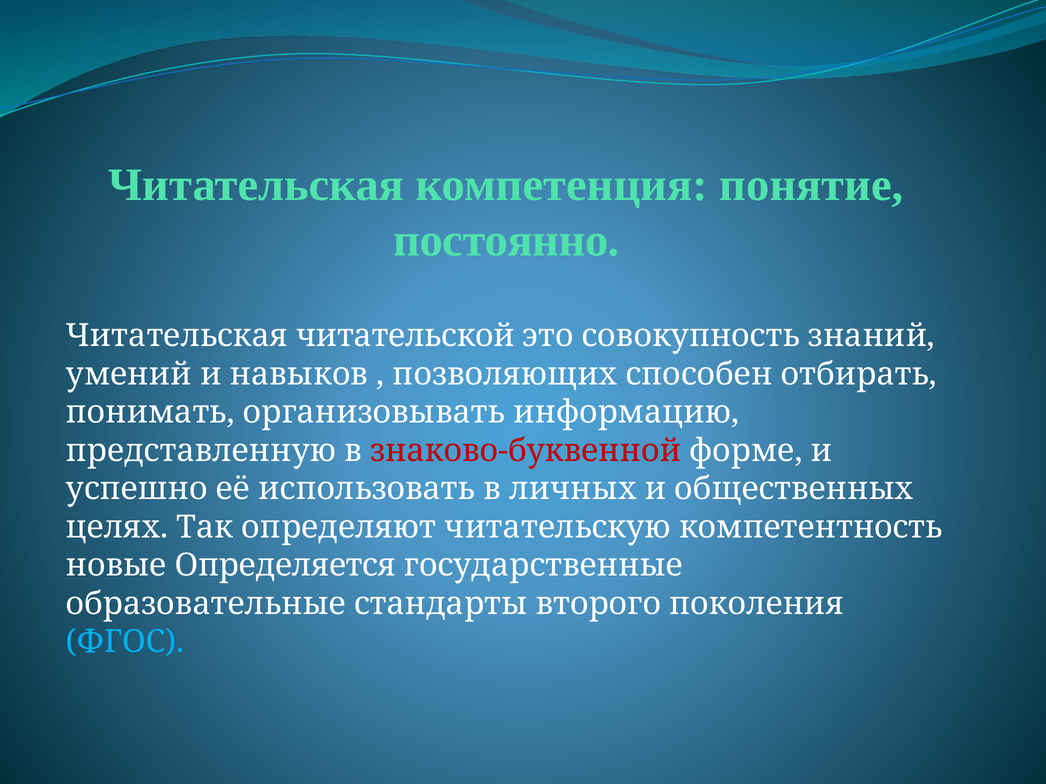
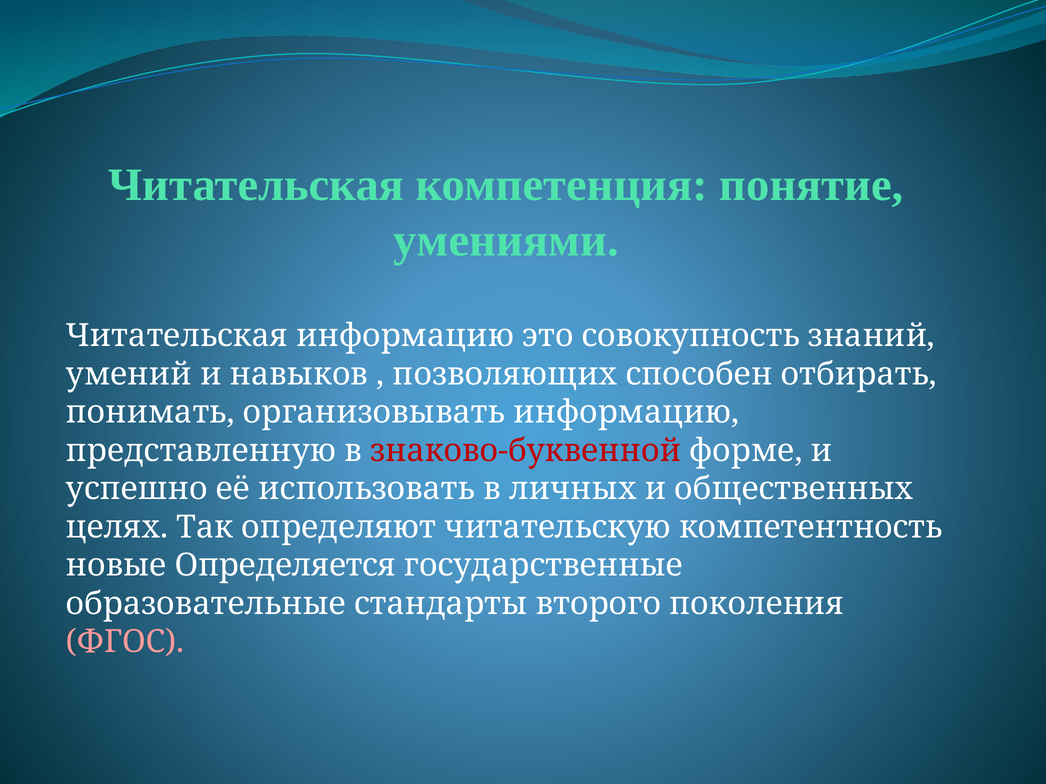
постоянно: постоянно -> умениями
Читательская читательской: читательской -> информацию
ФГОС colour: light blue -> pink
